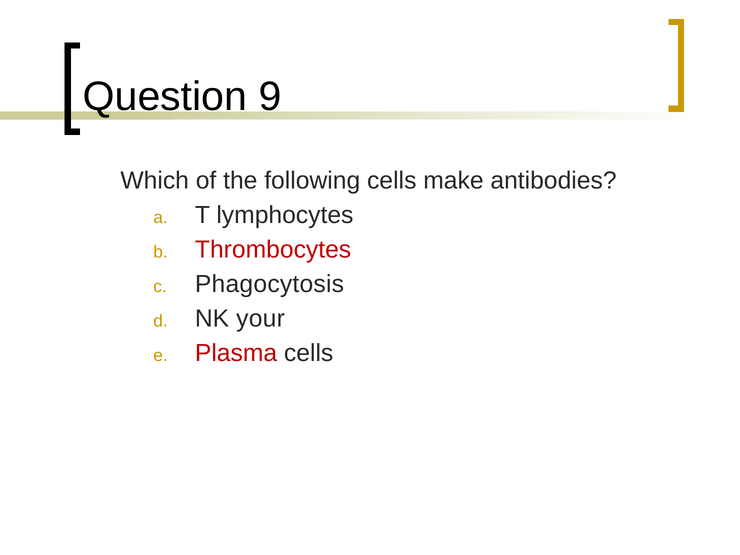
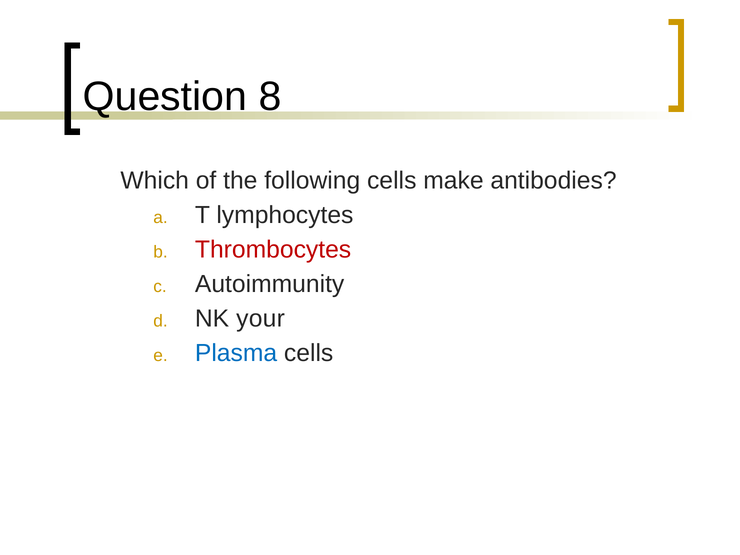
9: 9 -> 8
Phagocytosis: Phagocytosis -> Autoimmunity
Plasma colour: red -> blue
